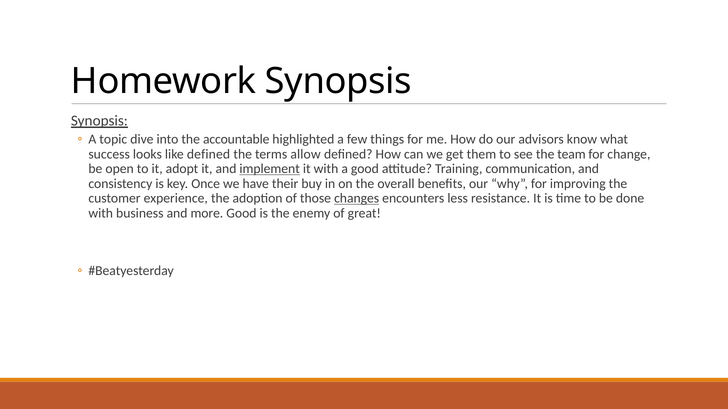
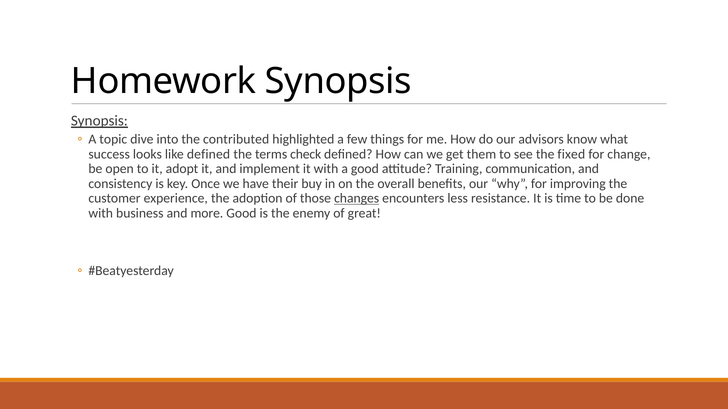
accountable: accountable -> contributed
allow: allow -> check
team: team -> fixed
implement underline: present -> none
